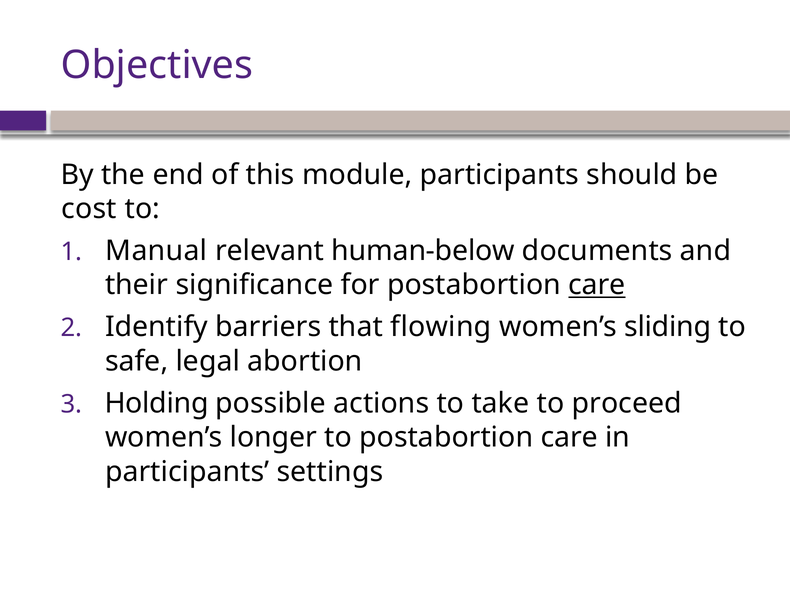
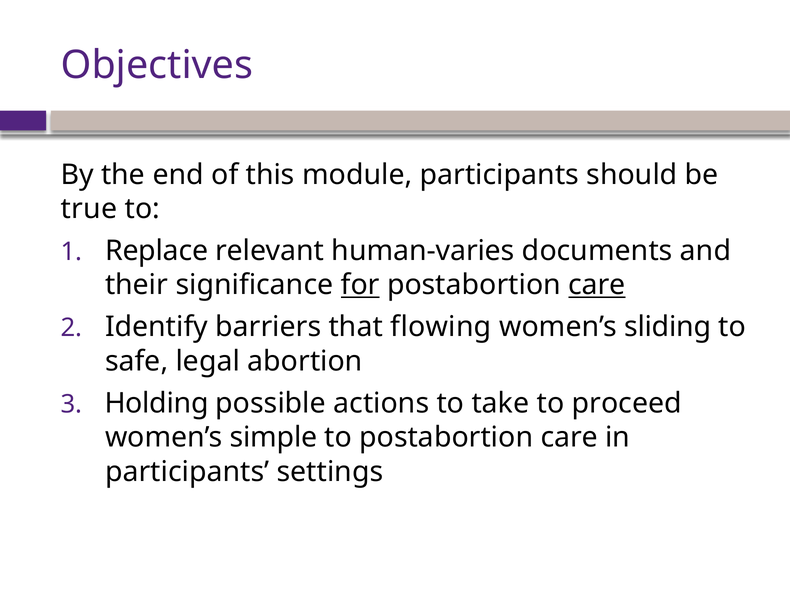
cost: cost -> true
Manual: Manual -> Replace
human-below: human-below -> human-varies
for underline: none -> present
longer: longer -> simple
